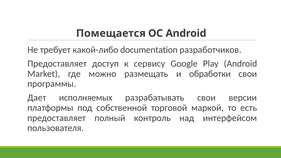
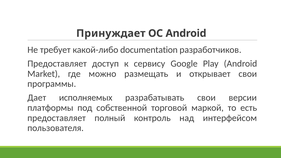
Помещается: Помещается -> Принуждает
обработки: обработки -> открывает
